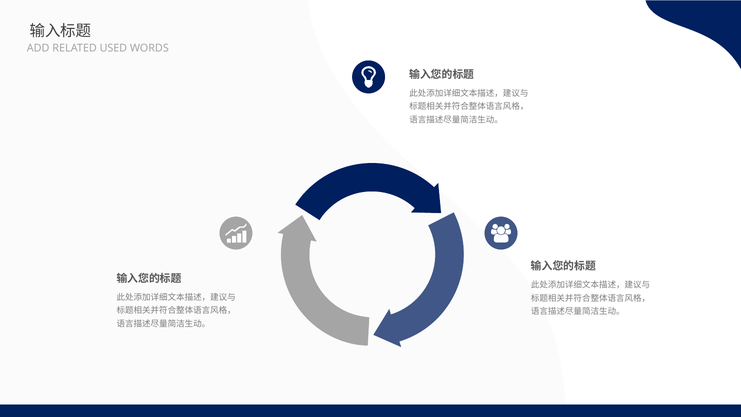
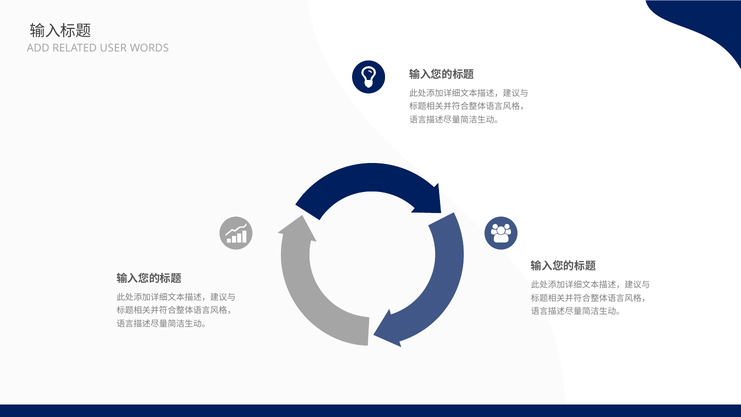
USED: USED -> USER
